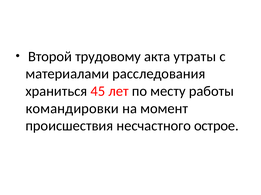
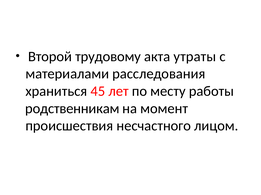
командировки: командировки -> родственникам
острое: острое -> лицом
